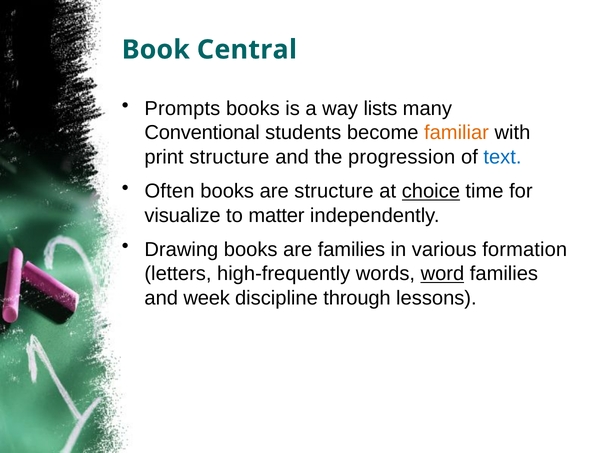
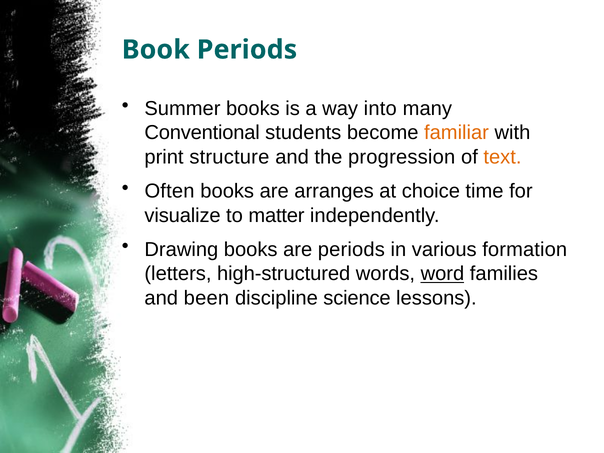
Book Central: Central -> Periods
Prompts: Prompts -> Summer
lists: lists -> into
text colour: blue -> orange
are structure: structure -> arranges
choice underline: present -> none
are families: families -> periods
high-frequently: high-frequently -> high-structured
week: week -> been
through: through -> science
